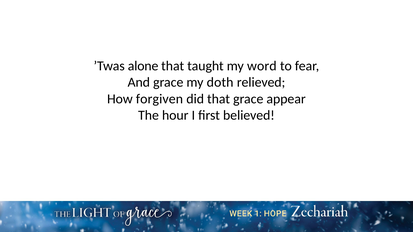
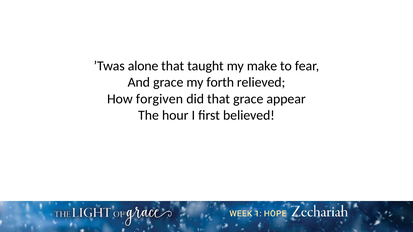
word: word -> make
doth: doth -> forth
